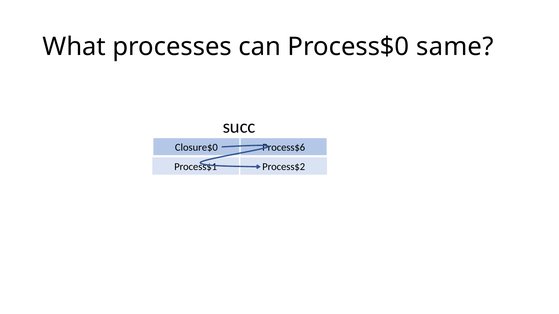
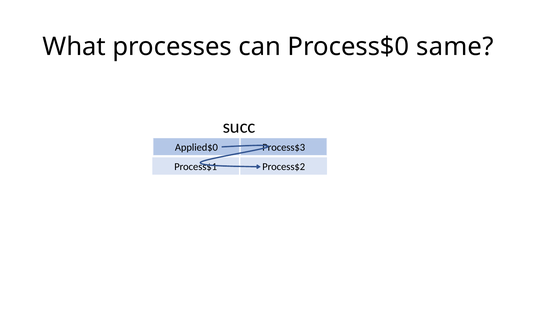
Closure$0: Closure$0 -> Applied$0
Process$6: Process$6 -> Process$3
